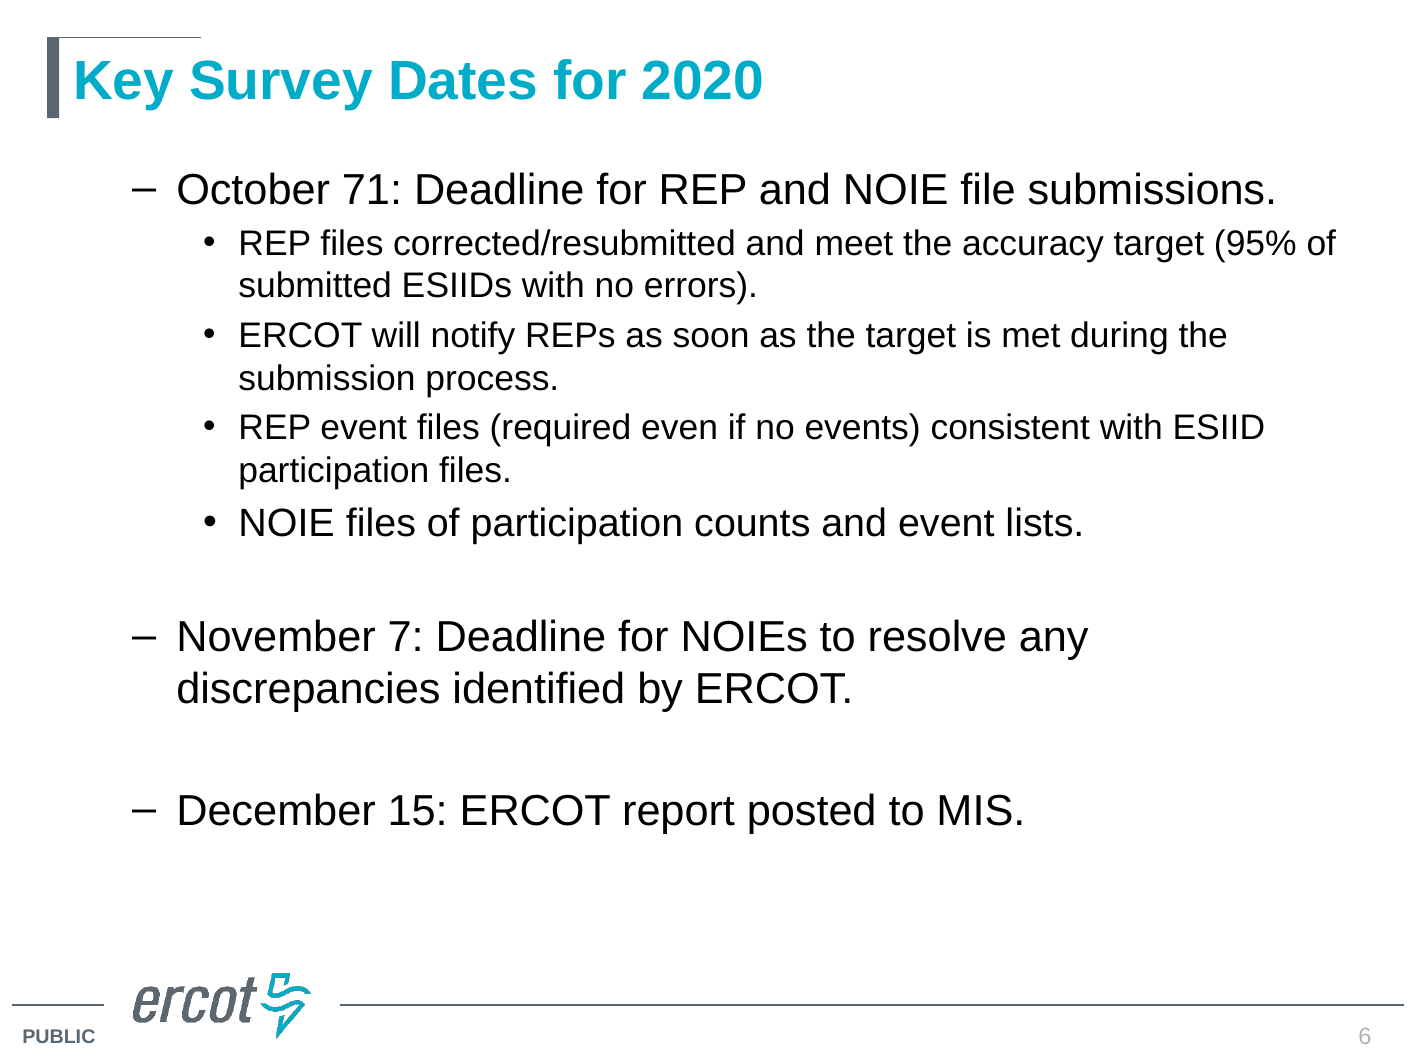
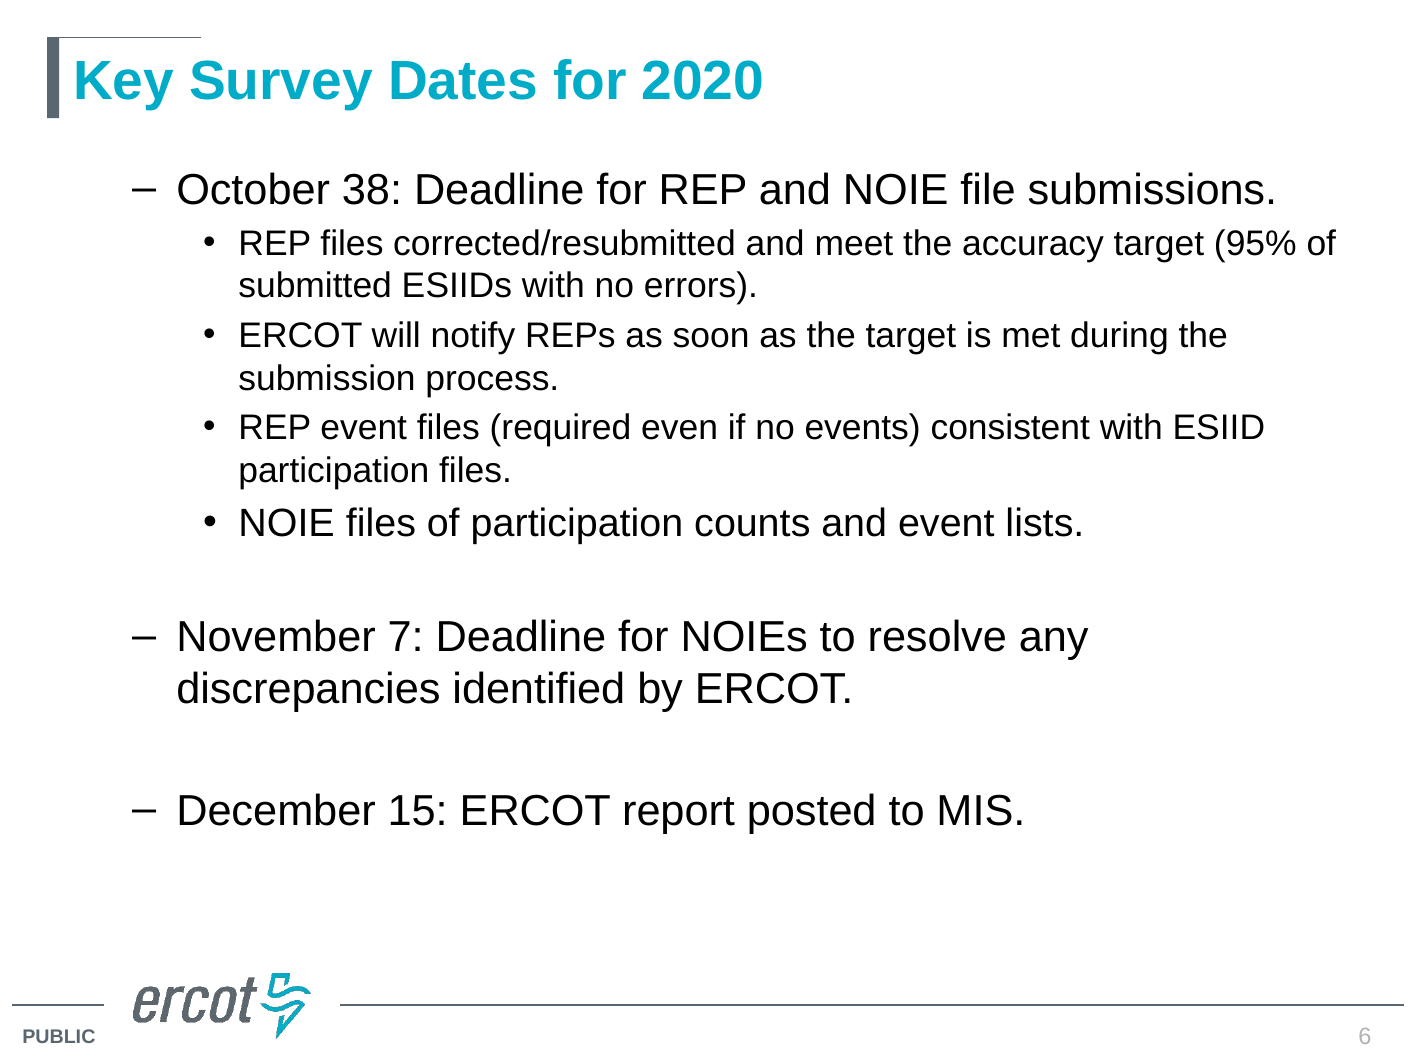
71: 71 -> 38
